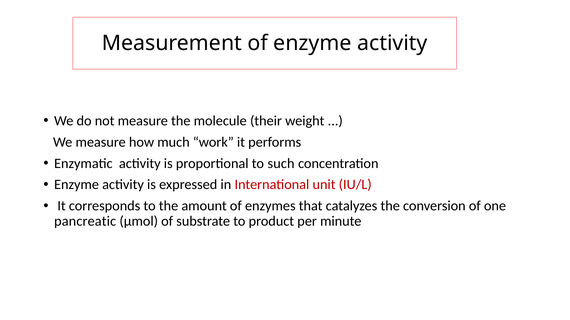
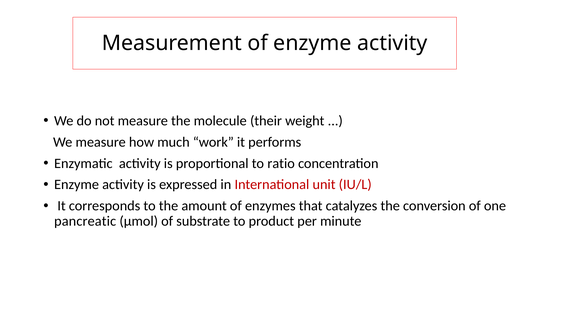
such: such -> ratio
